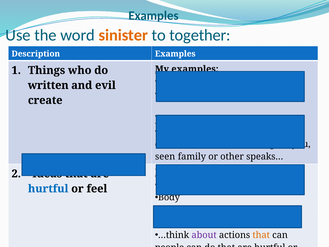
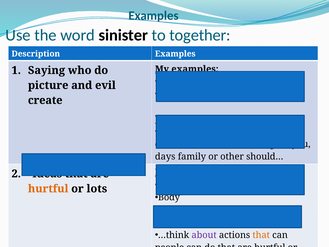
sinister colour: orange -> black
Things at (47, 70): Things -> Saying
written: written -> picture
seen: seen -> days
speaks…: speaks… -> should…
hurtful at (48, 189) colour: blue -> orange
feel: feel -> lots
